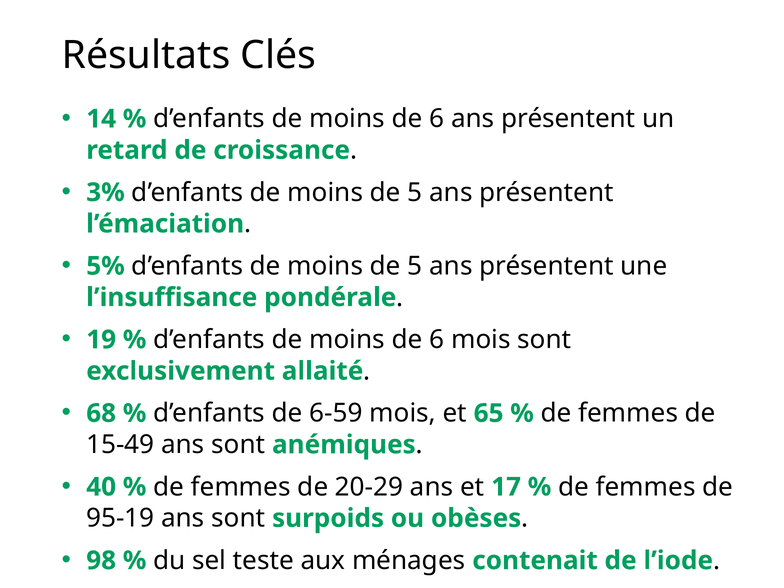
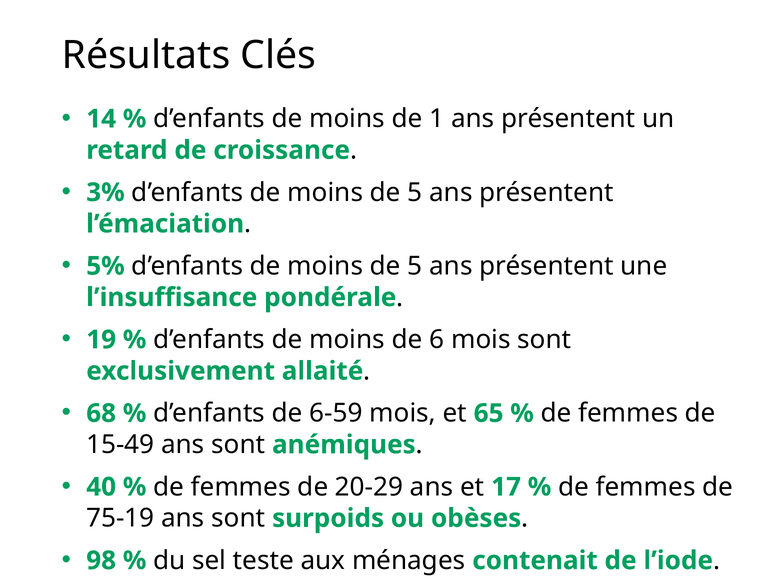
6 at (437, 119): 6 -> 1
95-19: 95-19 -> 75-19
